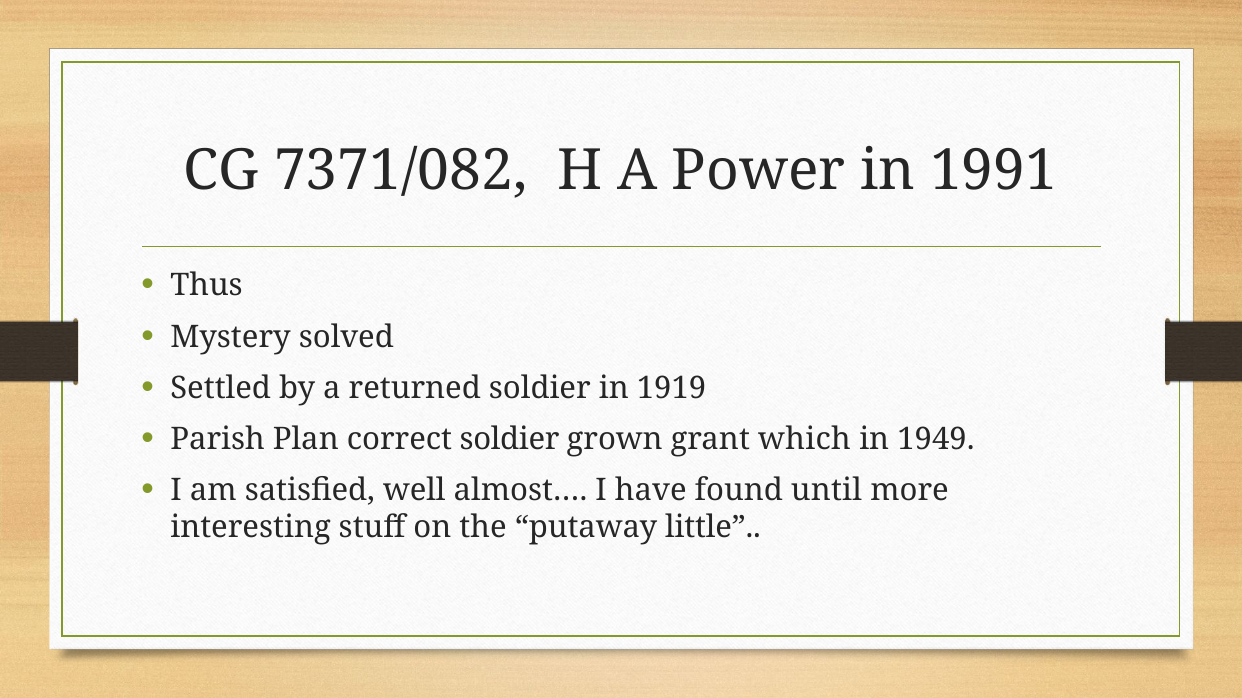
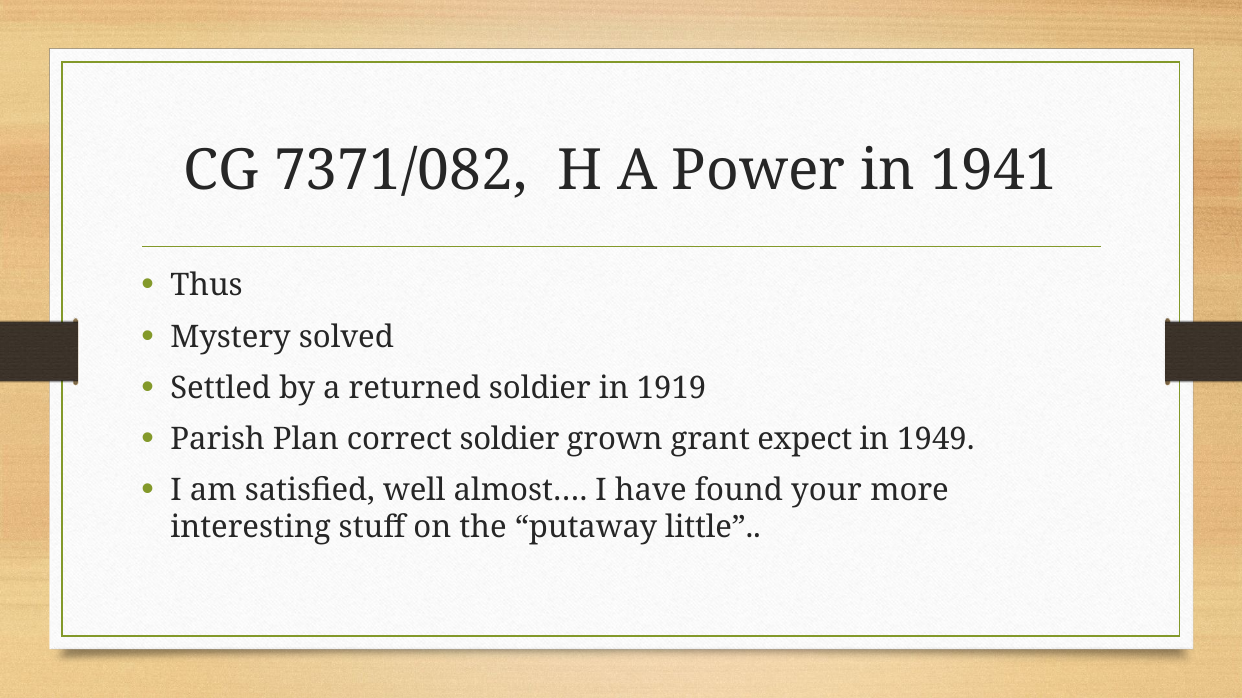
1991: 1991 -> 1941
which: which -> expect
until: until -> your
